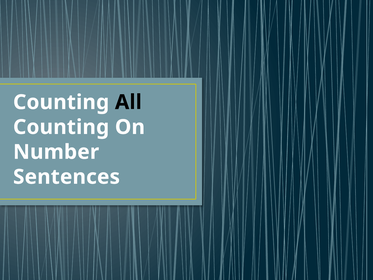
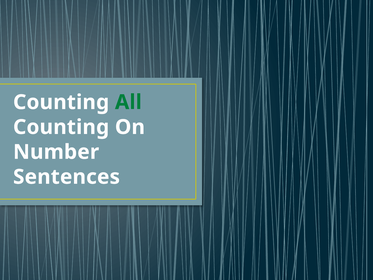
All colour: black -> green
